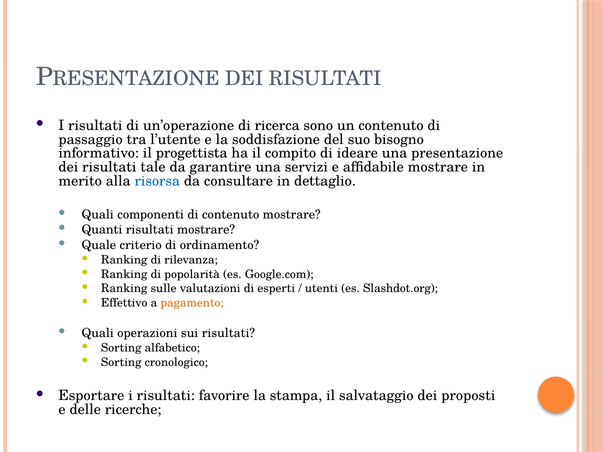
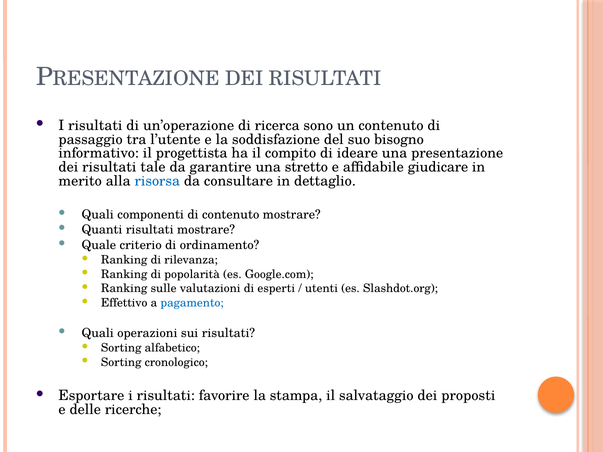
servizi: servizi -> stretto
affidabile mostrare: mostrare -> giudicare
pagamento colour: orange -> blue
